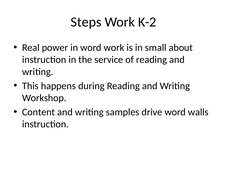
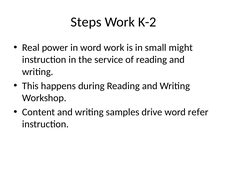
about: about -> might
walls: walls -> refer
